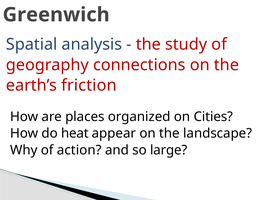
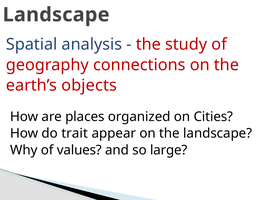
Greenwich at (56, 15): Greenwich -> Landscape
friction: friction -> objects
heat: heat -> trait
action: action -> values
